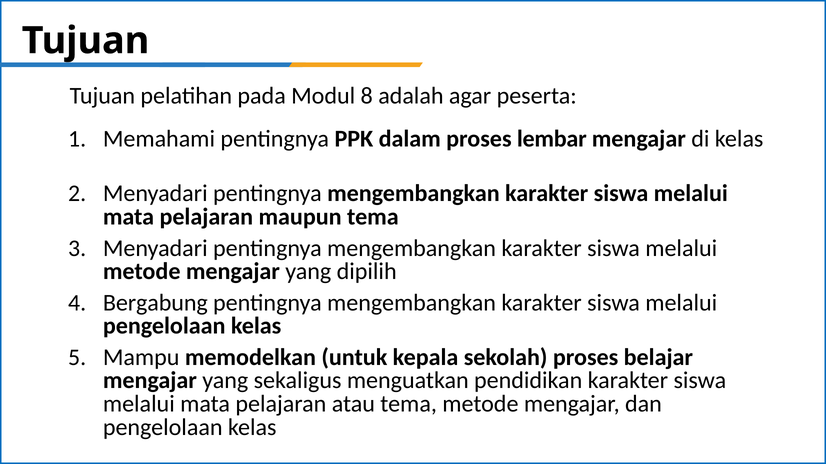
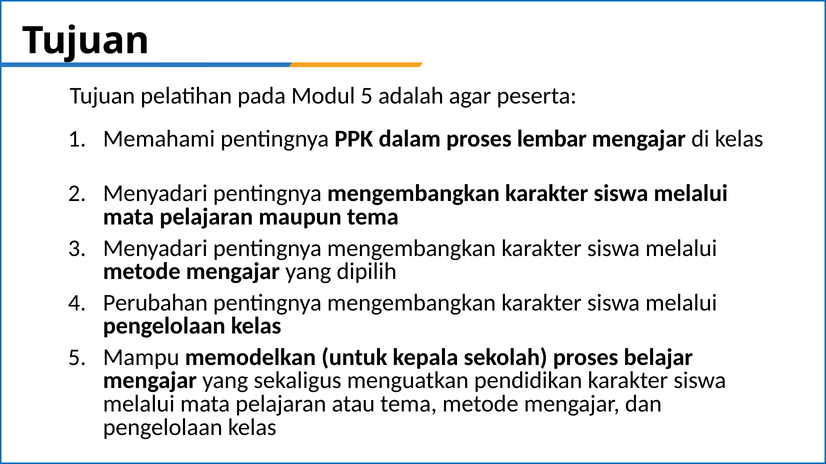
Modul 8: 8 -> 5
Bergabung: Bergabung -> Perubahan
